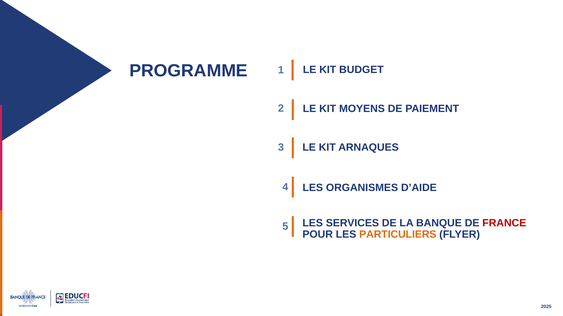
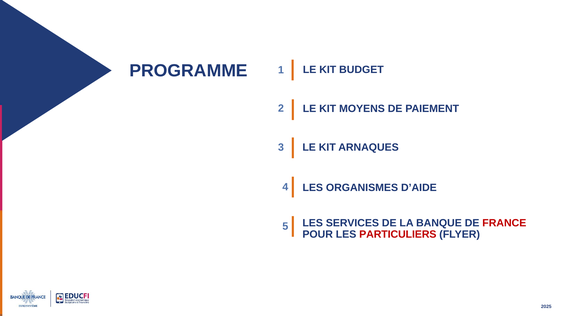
PARTICULIERS colour: orange -> red
